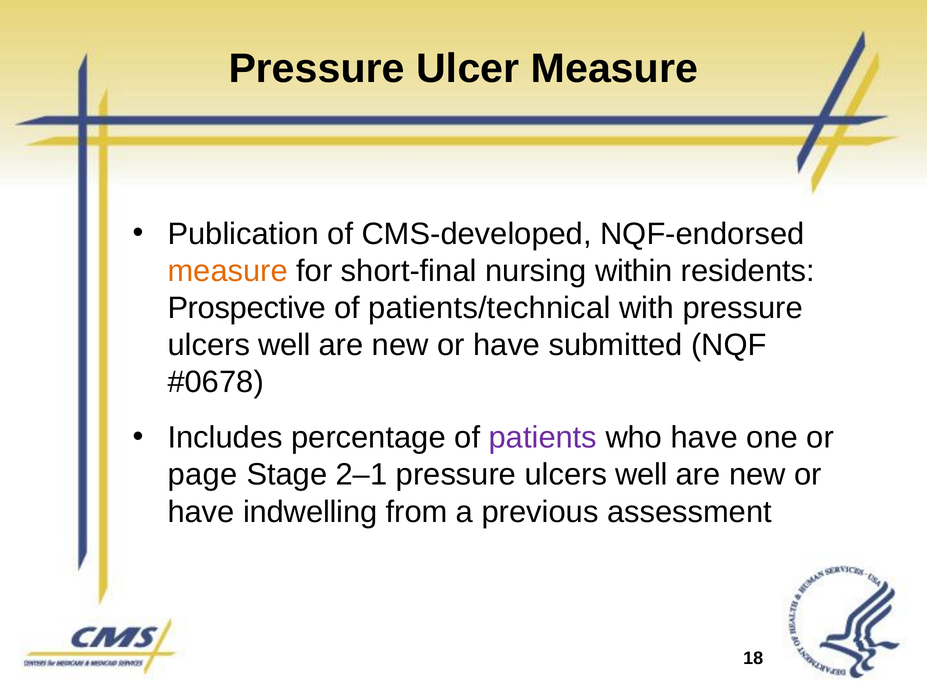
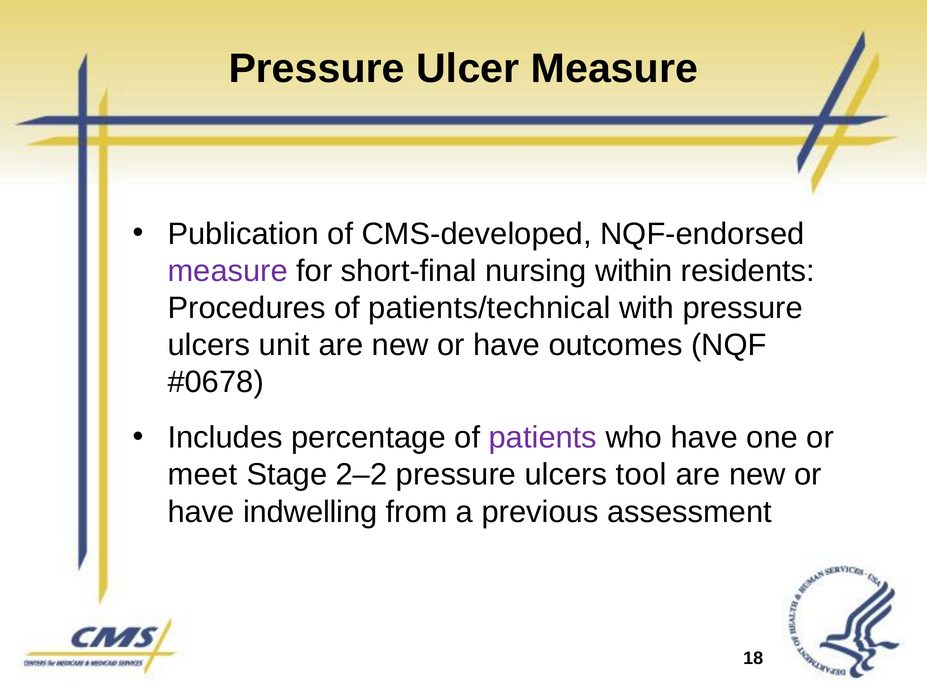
measure at (228, 271) colour: orange -> purple
Prospective: Prospective -> Procedures
well at (285, 345): well -> unit
submitted: submitted -> outcomes
page: page -> meet
2–1: 2–1 -> 2–2
well at (642, 475): well -> tool
